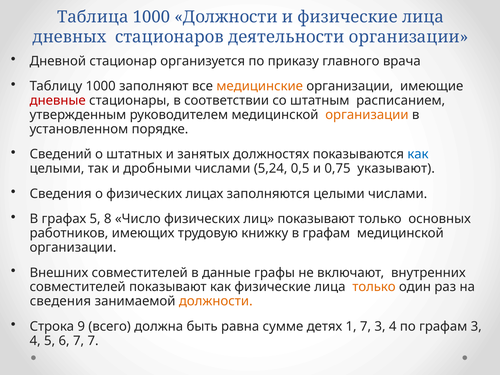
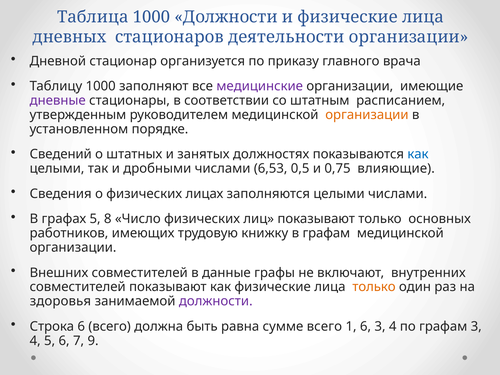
медицинские colour: orange -> purple
дневные colour: red -> purple
5,24: 5,24 -> 6,53
указывают: указывают -> влияющие
сведения at (60, 301): сведения -> здоровья
должности at (216, 301) colour: orange -> purple
Строка 9: 9 -> 6
сумме детях: детях -> всего
1 7: 7 -> 6
7 7: 7 -> 9
